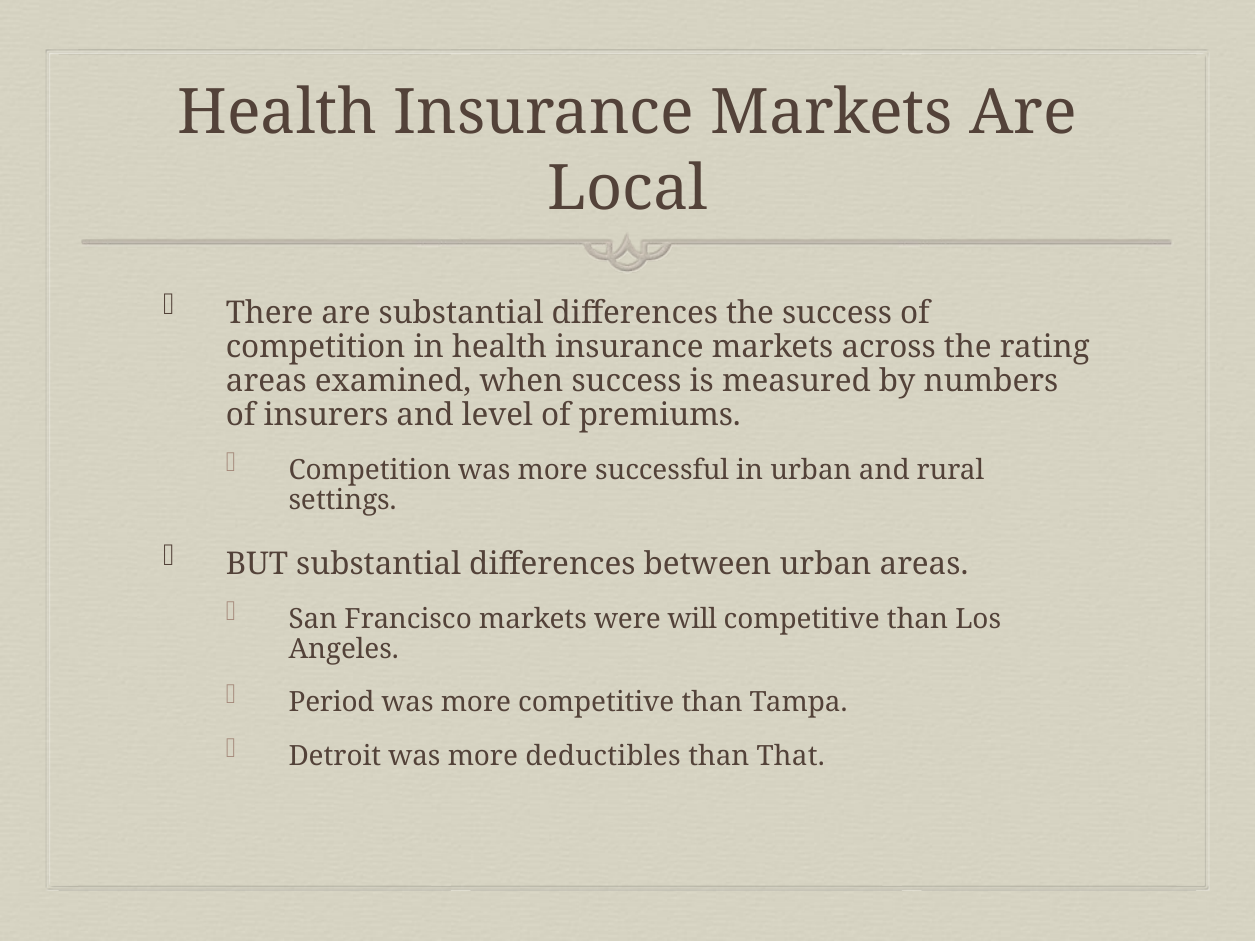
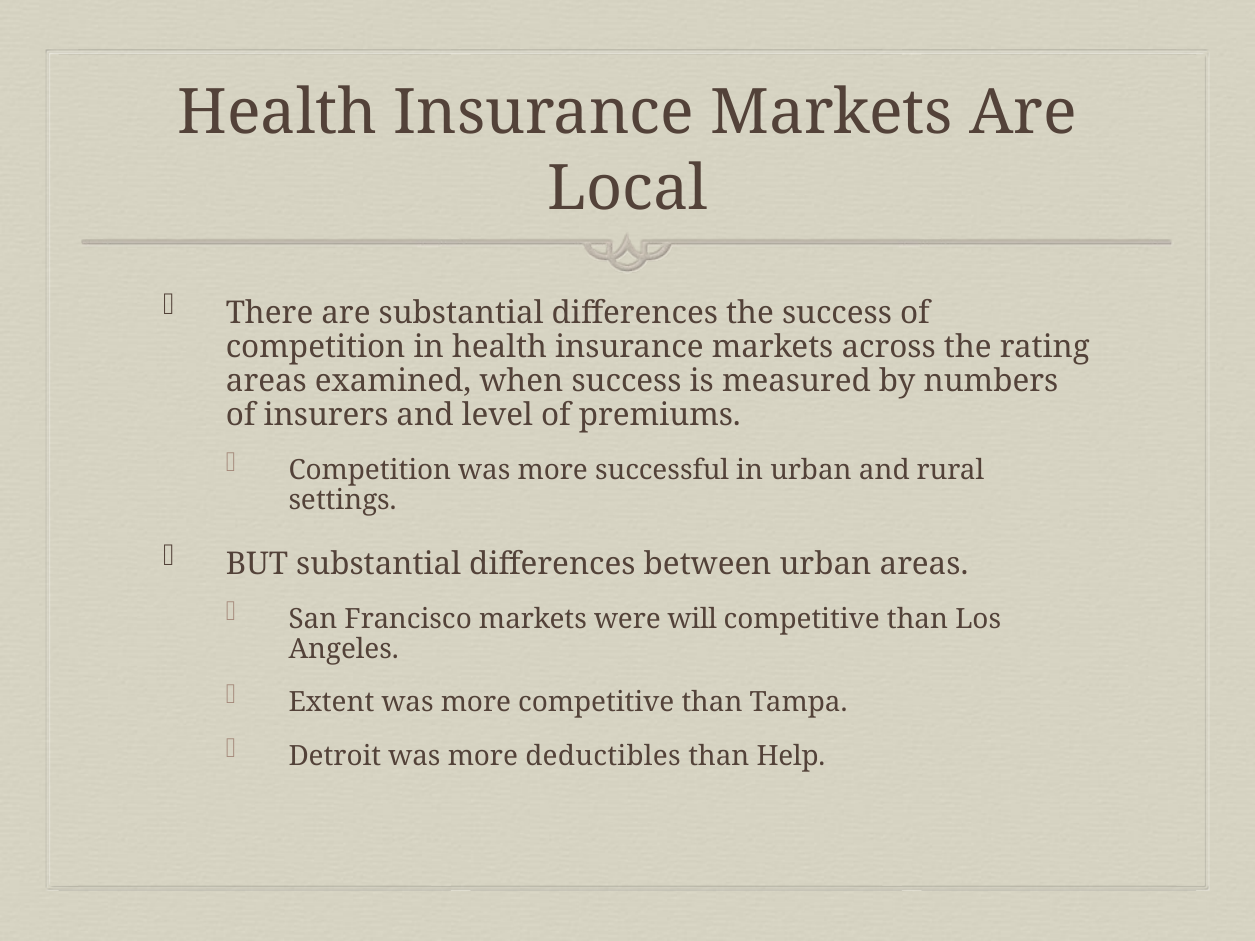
Period: Period -> Extent
That: That -> Help
